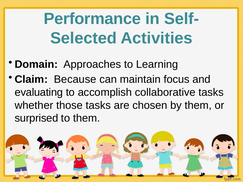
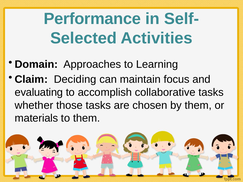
Because: Because -> Deciding
surprised: surprised -> materials
